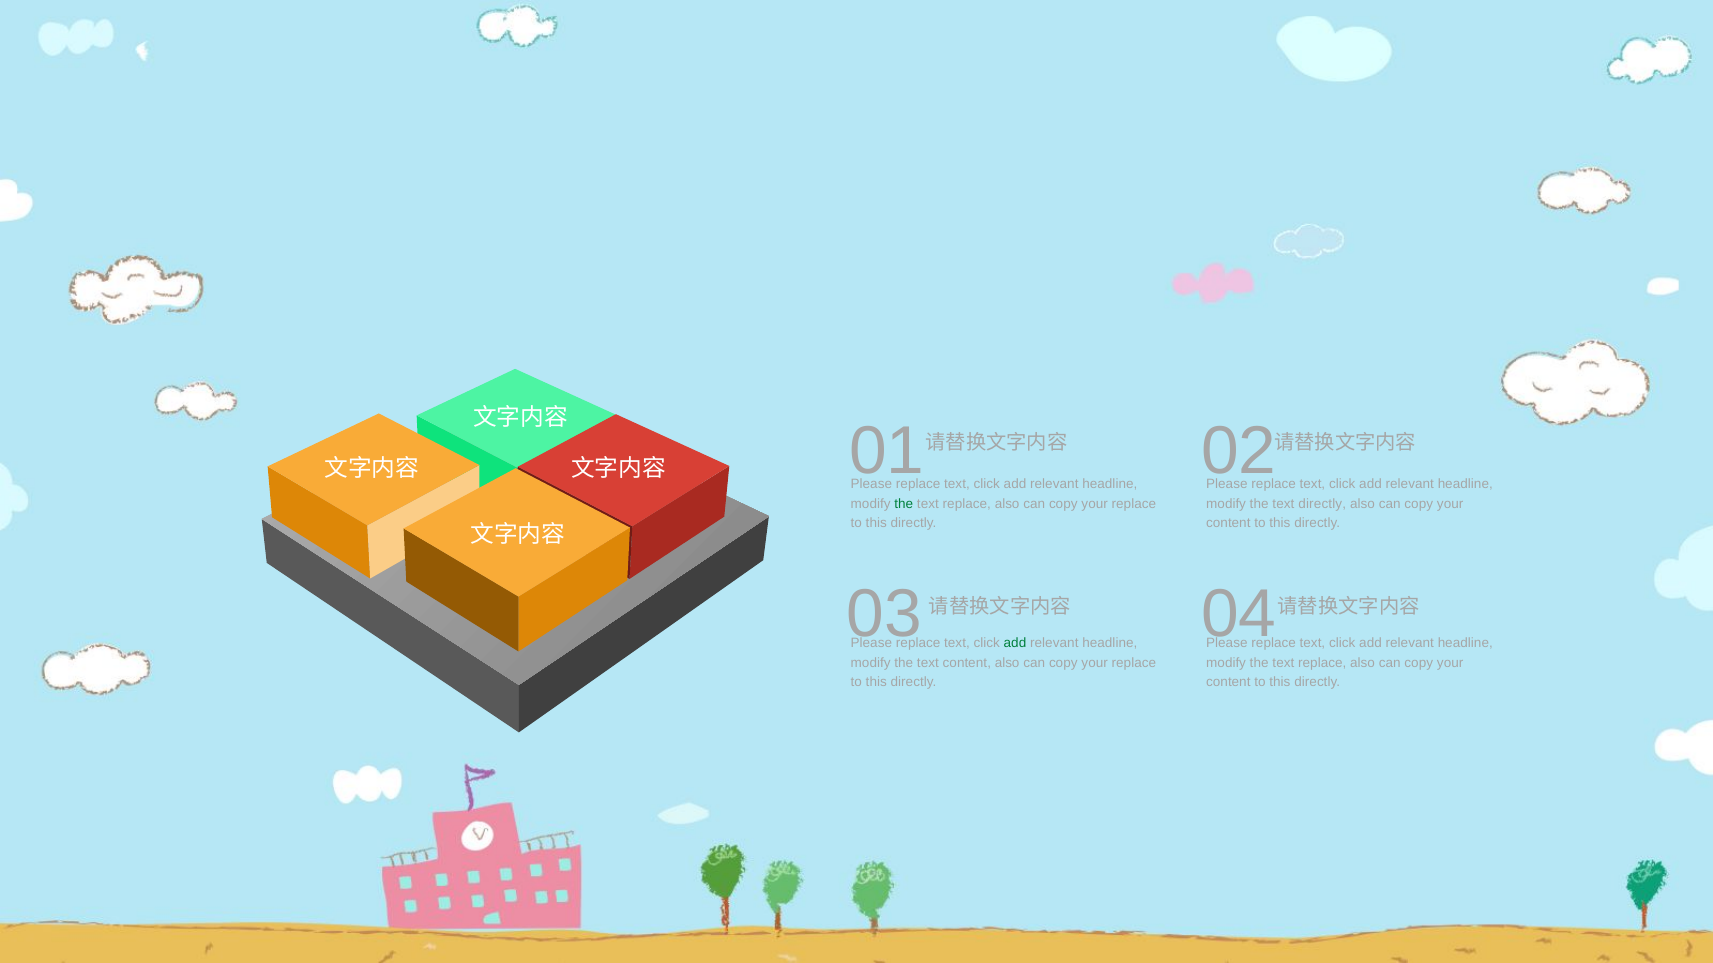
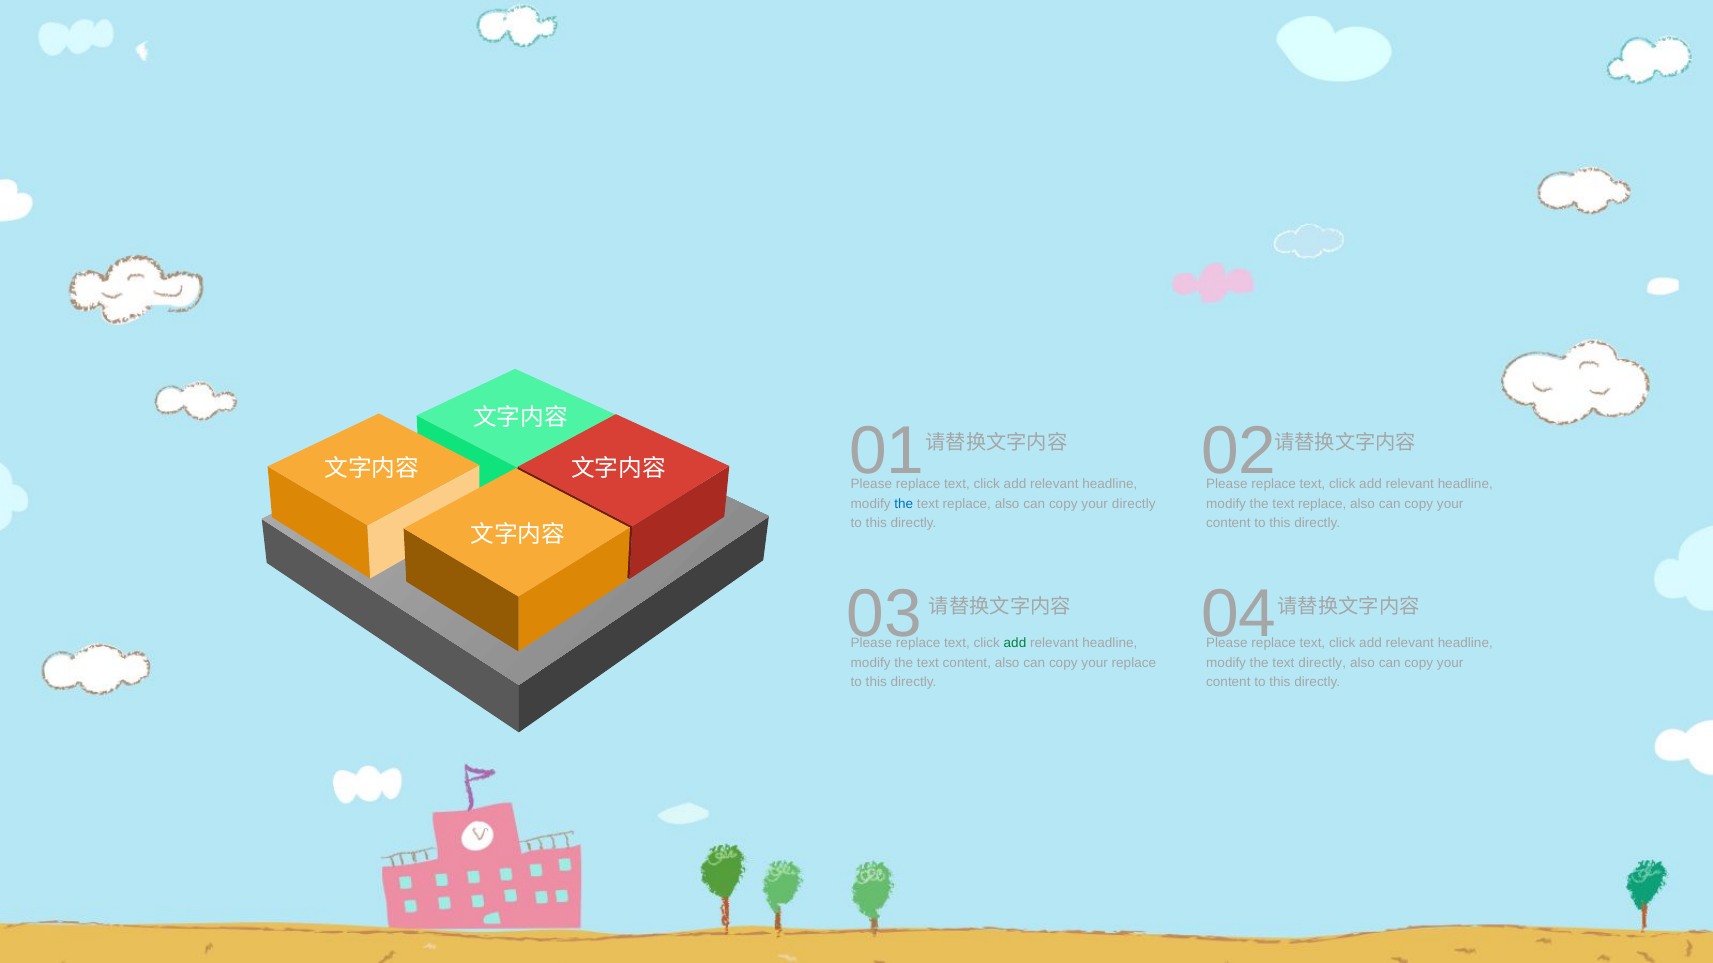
the at (904, 504) colour: green -> blue
replace at (1134, 504): replace -> directly
directly at (1322, 504): directly -> replace
replace at (1322, 663): replace -> directly
